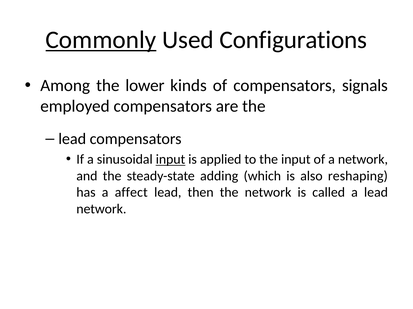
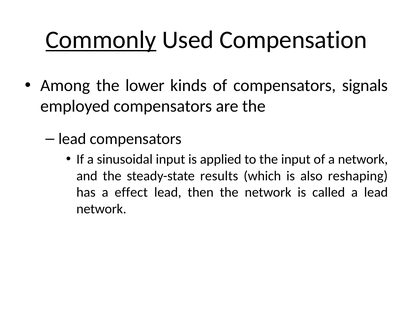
Configurations: Configurations -> Compensation
input at (170, 160) underline: present -> none
adding: adding -> results
affect: affect -> effect
